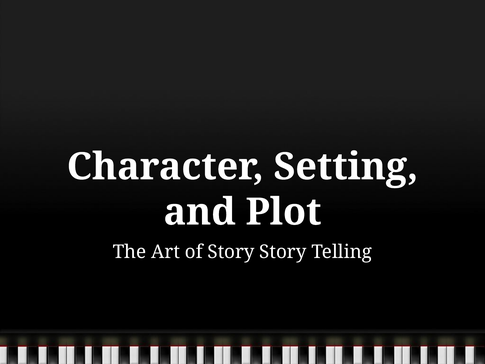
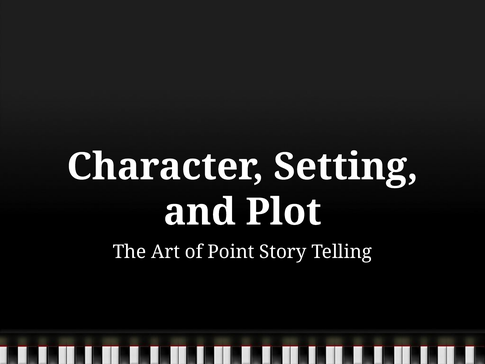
of Story: Story -> Point
